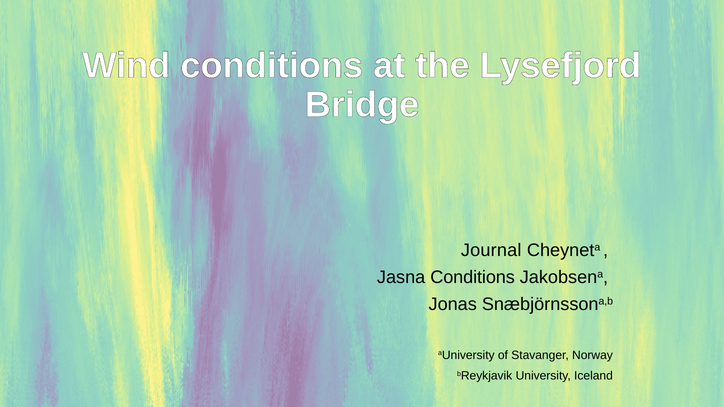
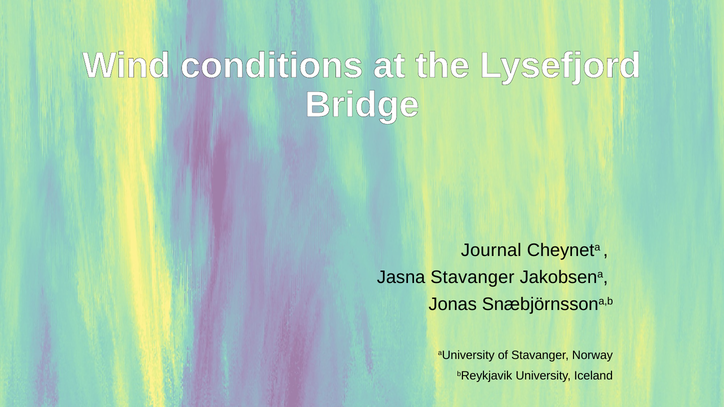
Jasna Conditions: Conditions -> Stavanger
